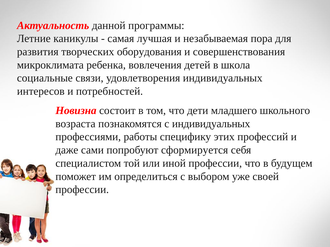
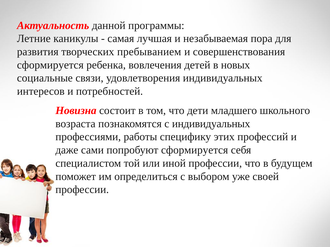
оборудования: оборудования -> пребыванием
микроклимата at (50, 65): микроклимата -> сформируется
школа: школа -> новых
